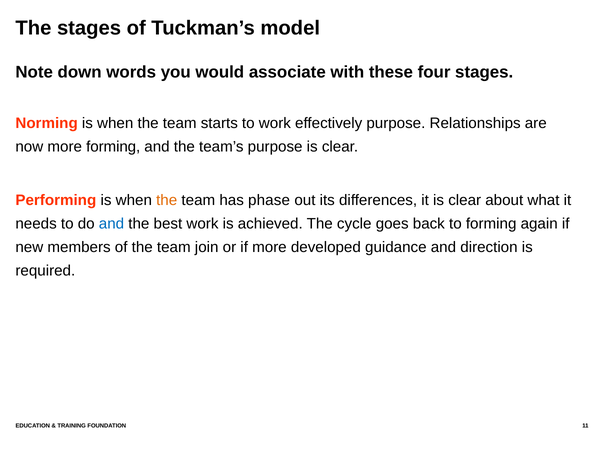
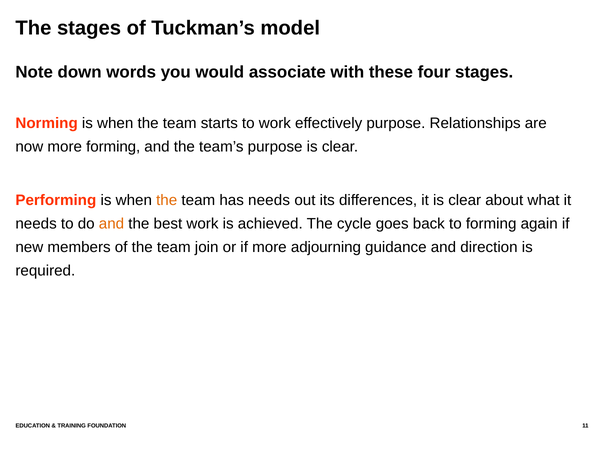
has phase: phase -> needs
and at (111, 224) colour: blue -> orange
developed: developed -> adjourning
